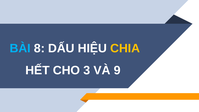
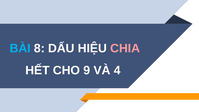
CHIA colour: yellow -> pink
3: 3 -> 9
9: 9 -> 4
